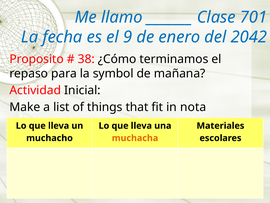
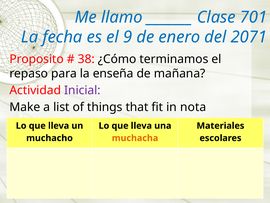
2042: 2042 -> 2071
symbol: symbol -> enseña
Inicial colour: black -> purple
